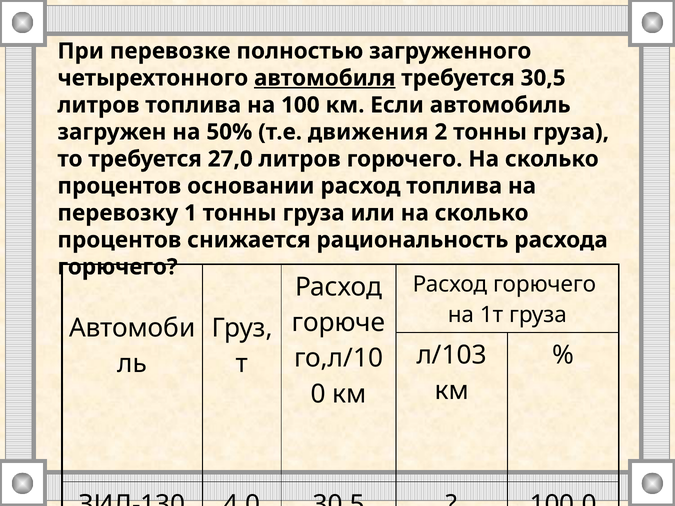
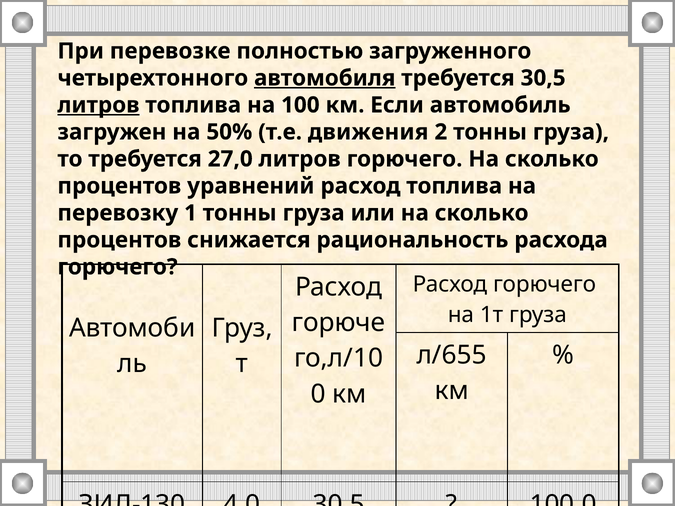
литров at (98, 105) underline: none -> present
основании: основании -> уравнений
л/103: л/103 -> л/655
